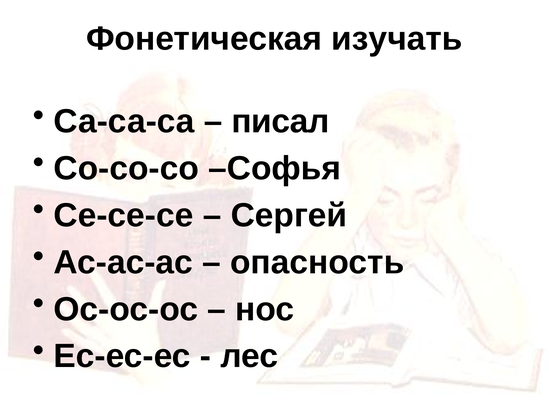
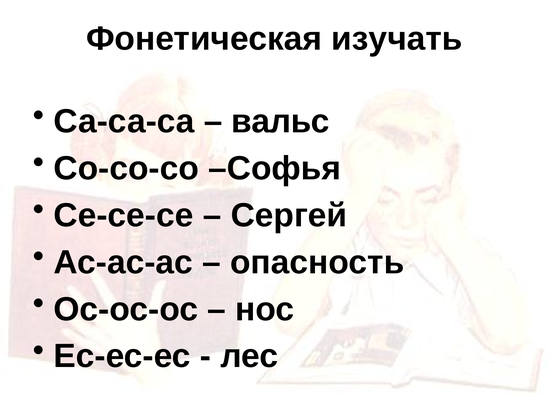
писал: писал -> вальс
